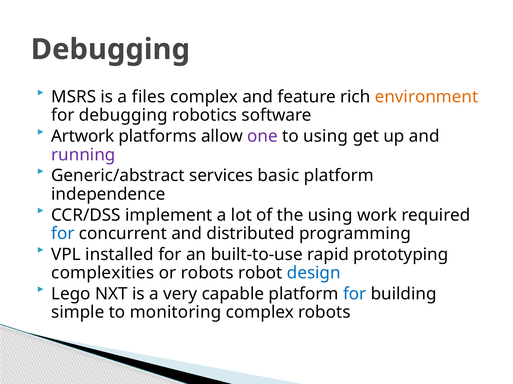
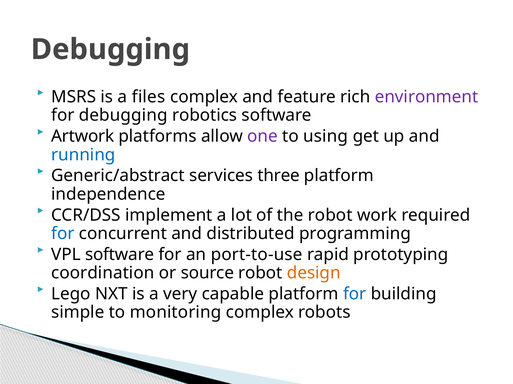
environment colour: orange -> purple
running colour: purple -> blue
basic: basic -> three
the using: using -> robot
VPL installed: installed -> software
built-to-use: built-to-use -> port-to-use
complexities: complexities -> coordination
or robots: robots -> source
design colour: blue -> orange
